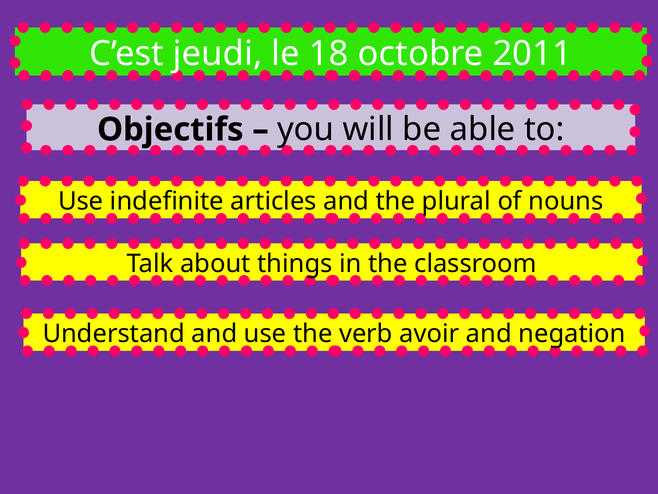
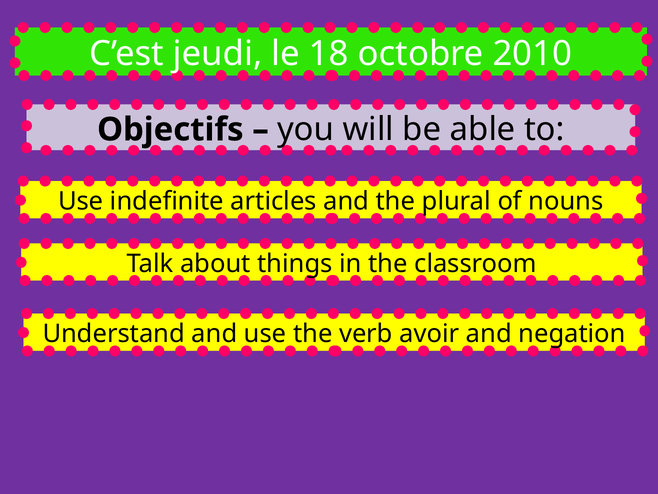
2011: 2011 -> 2010
